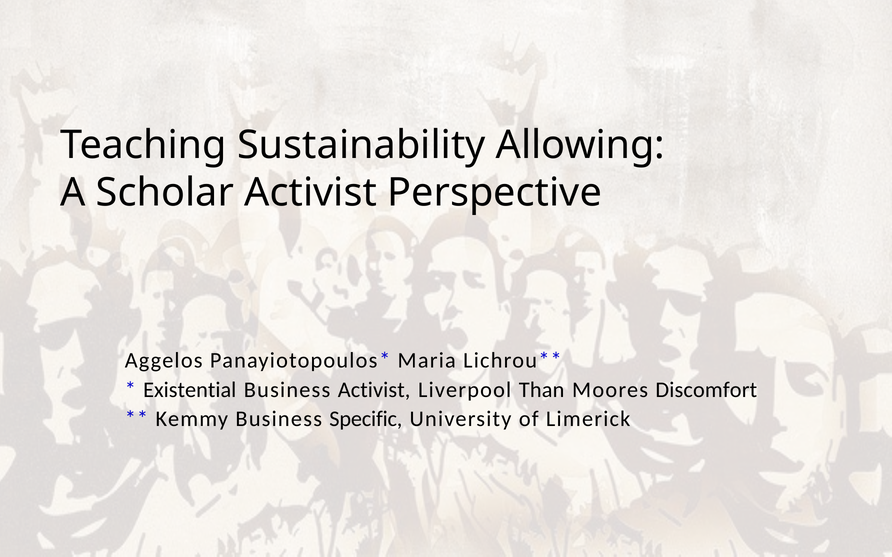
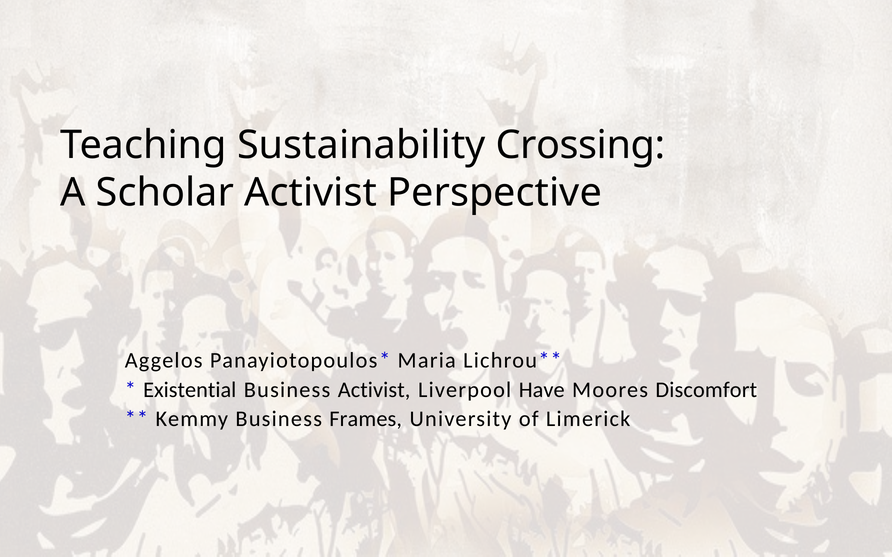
Allowing: Allowing -> Crossing
Than: Than -> Have
Specific: Specific -> Frames
